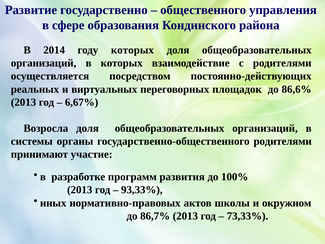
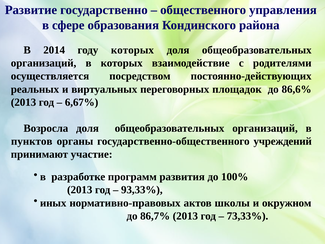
системы: системы -> пунктов
государственно-общественного родителями: родителями -> учреждений
